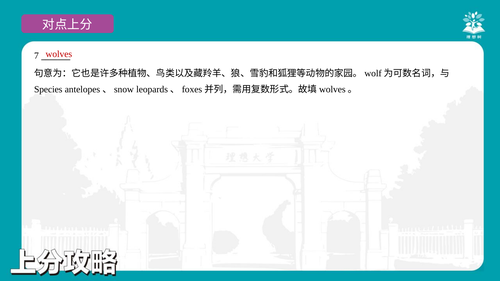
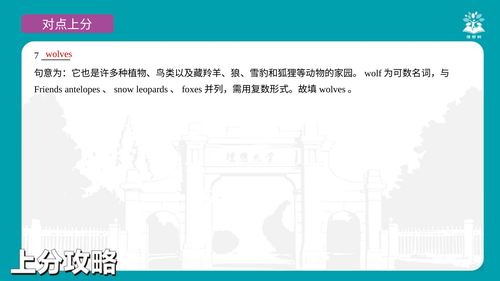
Species: Species -> Friends
